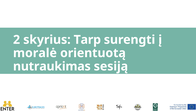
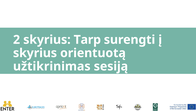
moralė at (35, 53): moralė -> skyrius
nutraukimas: nutraukimas -> užtikrinimas
